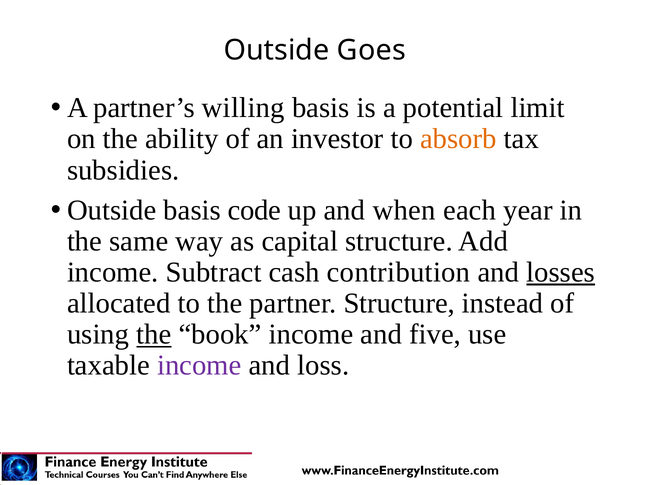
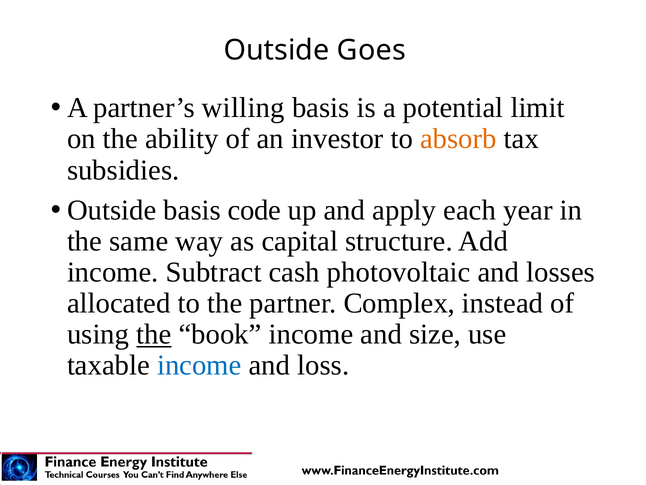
when: when -> apply
contribution: contribution -> photovoltaic
losses underline: present -> none
partner Structure: Structure -> Complex
five: five -> size
income at (199, 365) colour: purple -> blue
